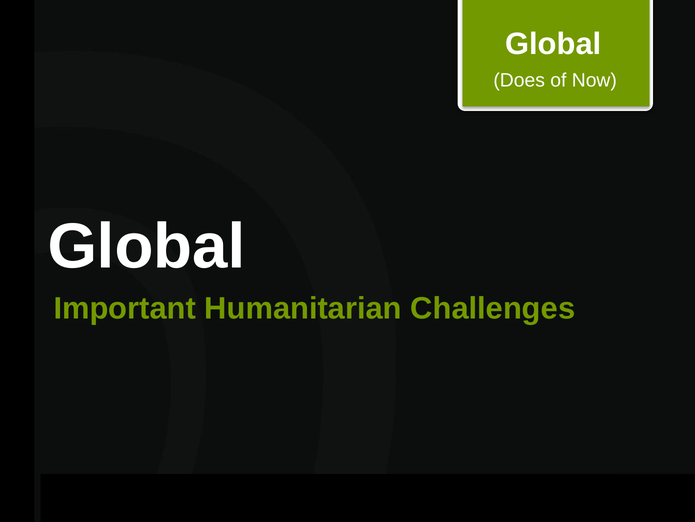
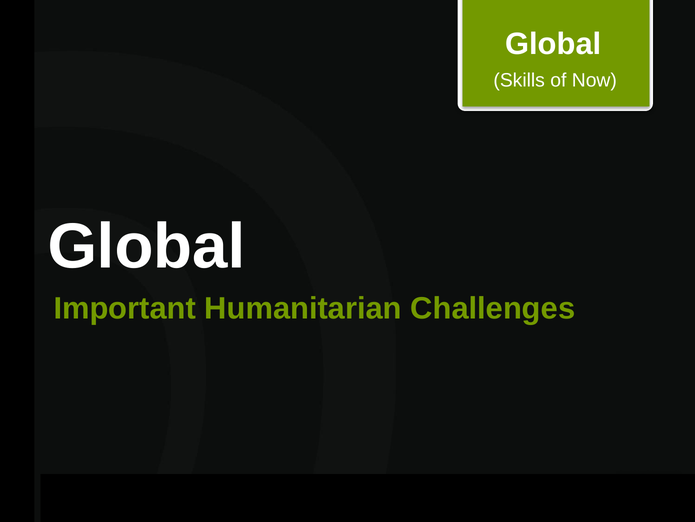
Does: Does -> Skills
